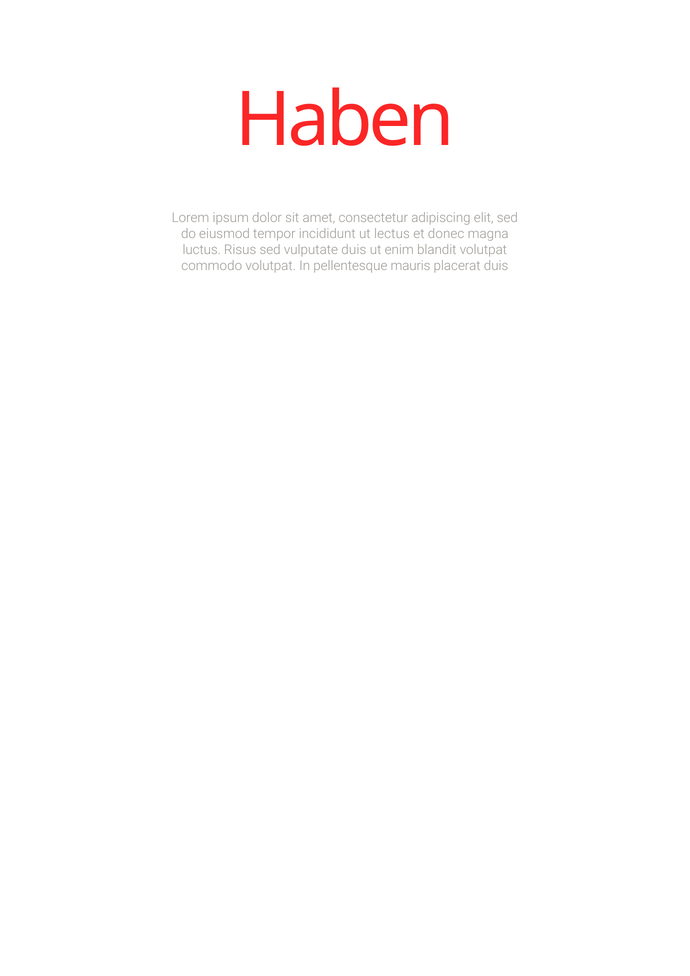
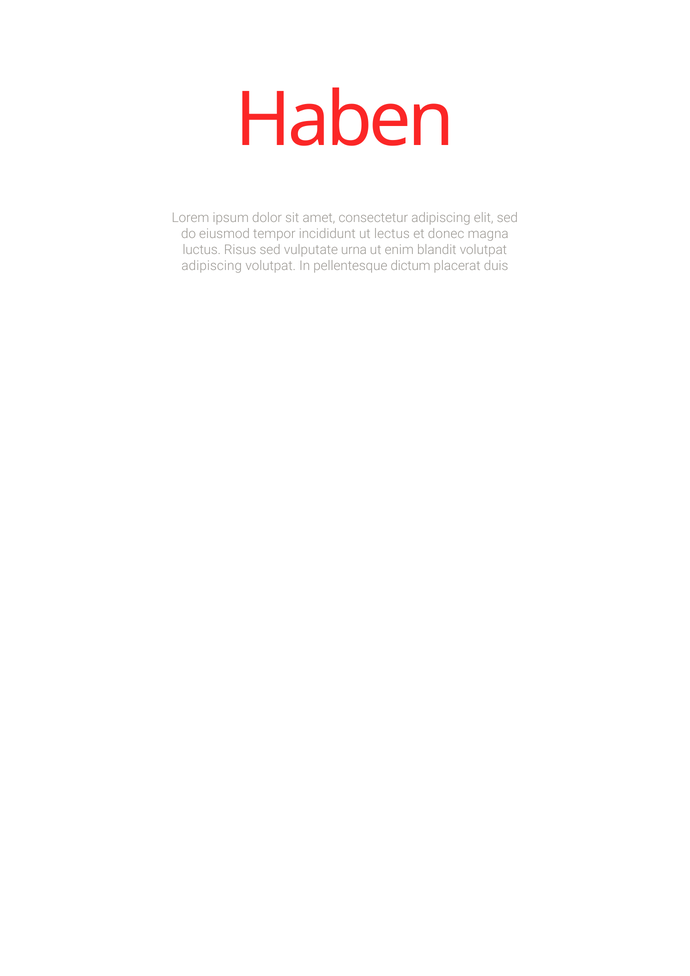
vulputate duis: duis -> urna
commodo at (212, 266): commodo -> adipiscing
mauris: mauris -> dictum
